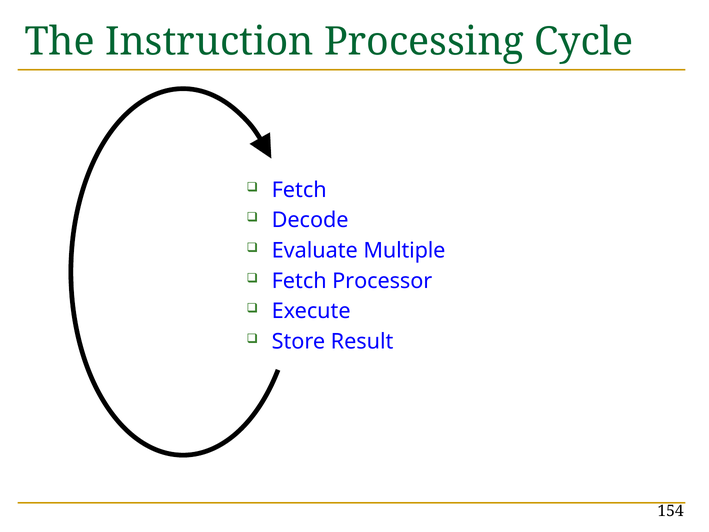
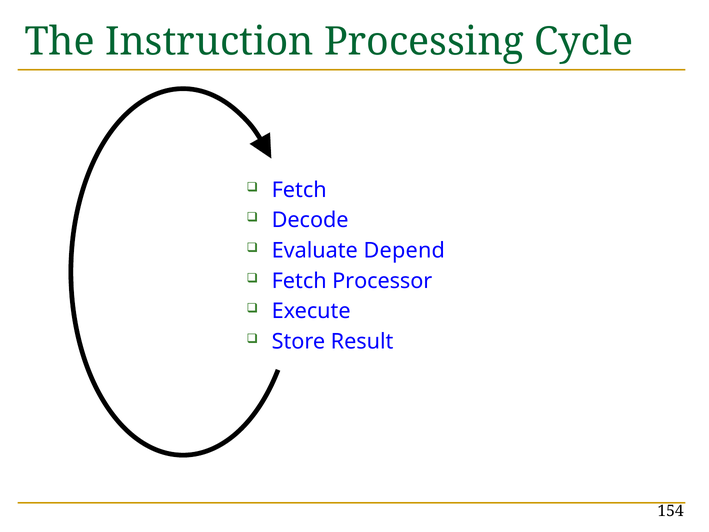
Multiple: Multiple -> Depend
